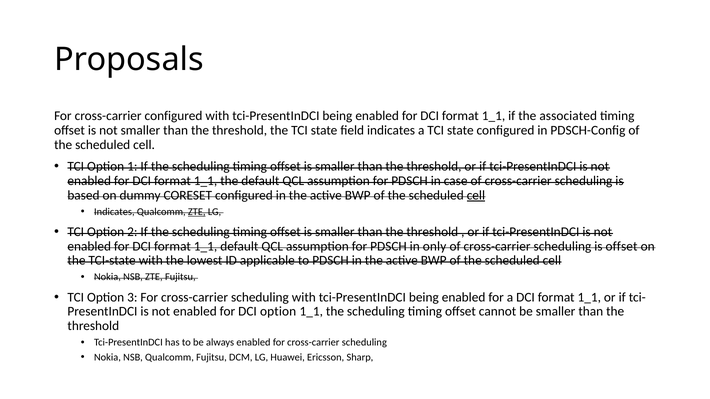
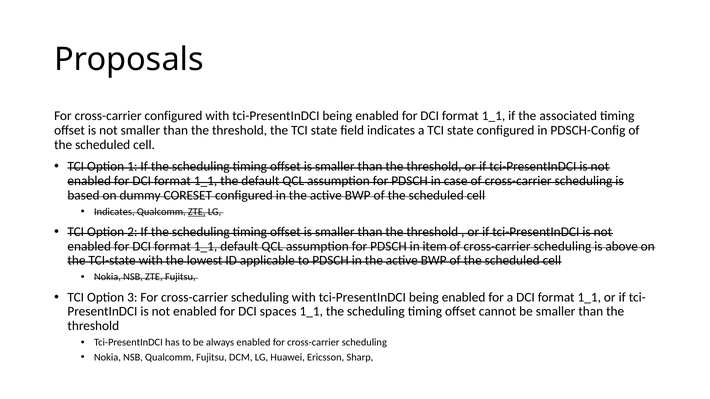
cell at (476, 195) underline: present -> none
only: only -> item
is offset: offset -> above
DCI option: option -> spaces
